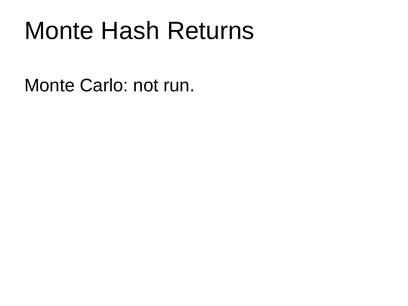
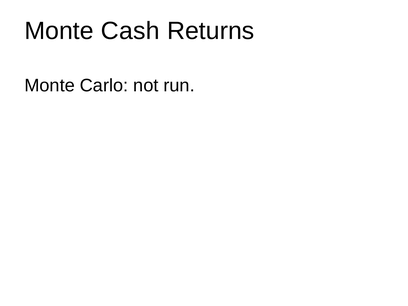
Hash: Hash -> Cash
